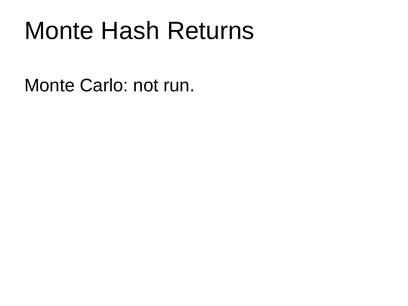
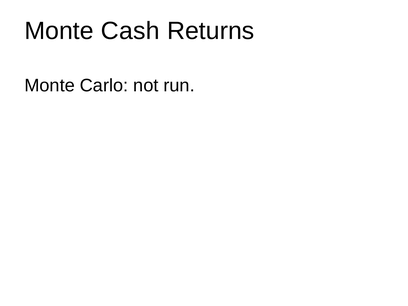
Hash: Hash -> Cash
